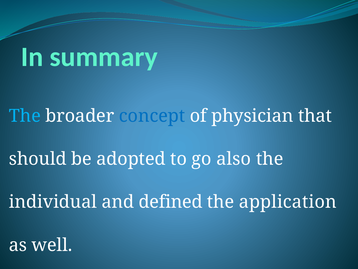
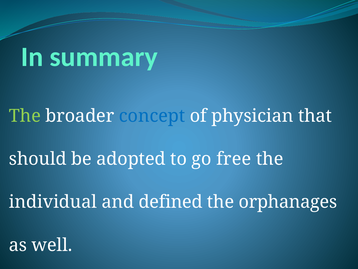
The at (25, 116) colour: light blue -> light green
also: also -> free
application: application -> orphanages
